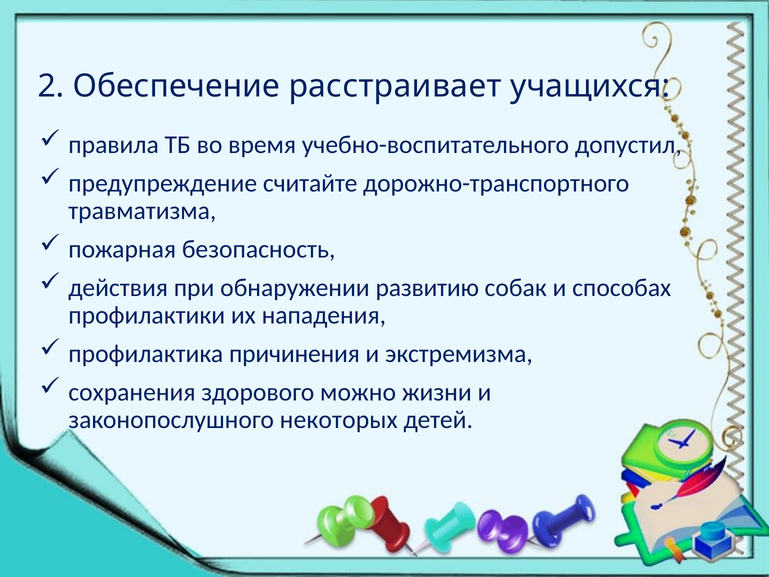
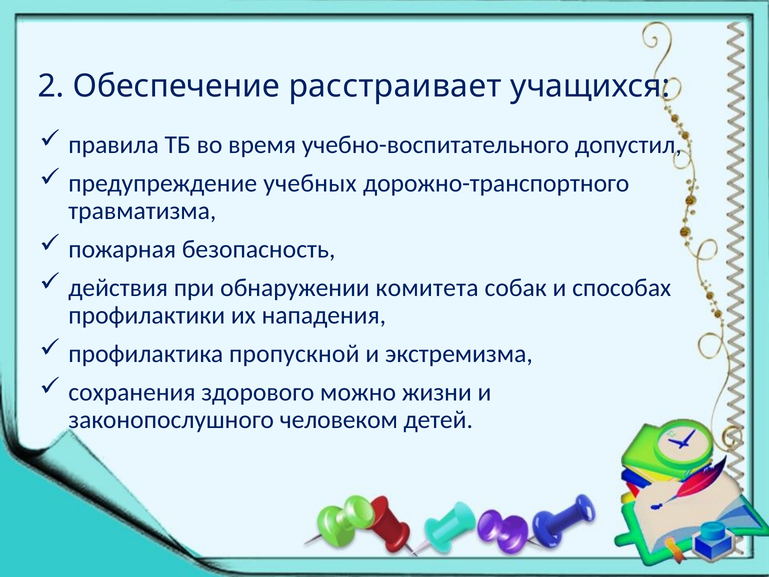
считайте: считайте -> учебных
развитию: развитию -> комитета
причинения: причинения -> пропускной
некоторых: некоторых -> человеком
